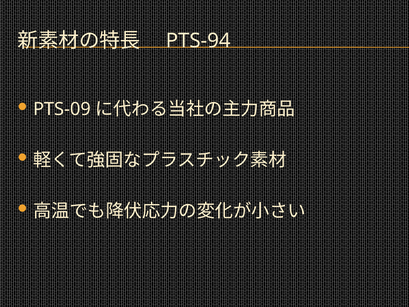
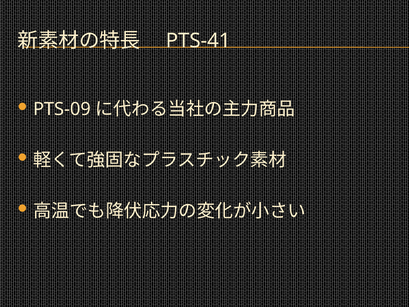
PTS-94: PTS-94 -> PTS-41
